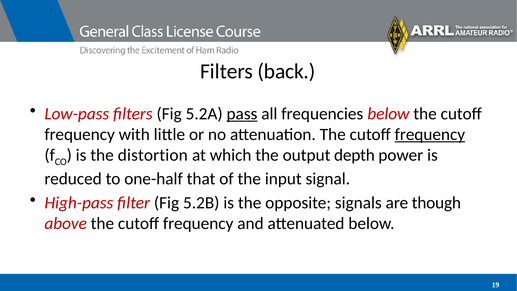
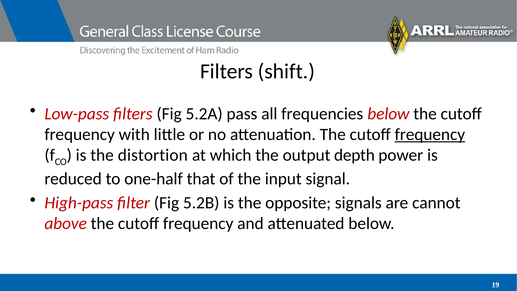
back: back -> shift
pass underline: present -> none
though: though -> cannot
